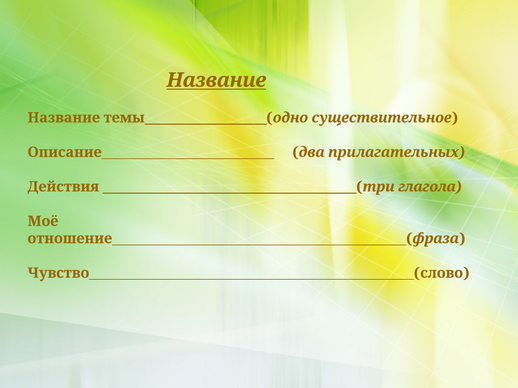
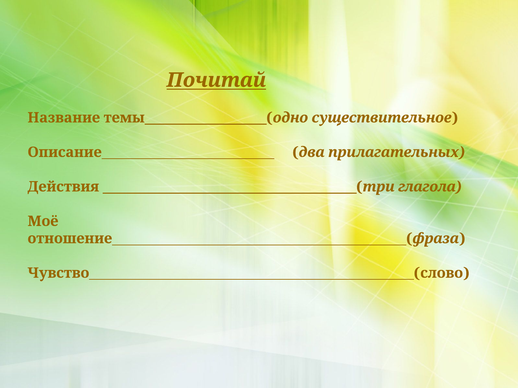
Название at (216, 80): Название -> Почитай
